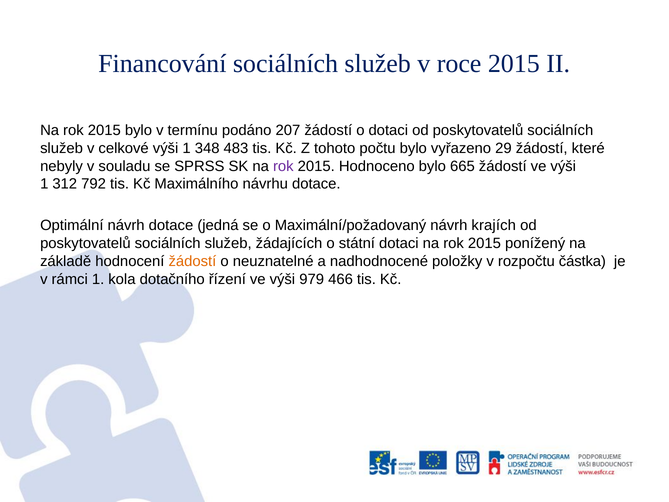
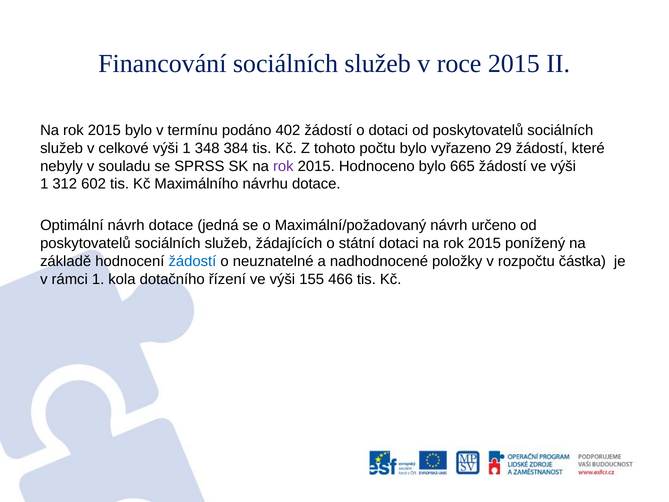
207: 207 -> 402
483: 483 -> 384
792: 792 -> 602
krajích: krajích -> určeno
žádostí at (192, 261) colour: orange -> blue
979: 979 -> 155
